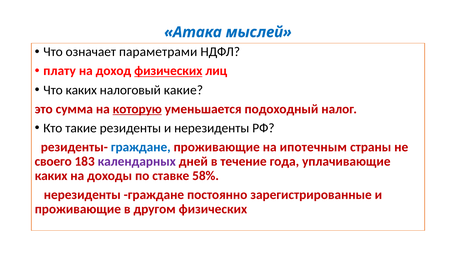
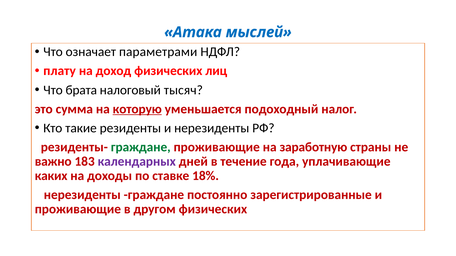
физических at (168, 71) underline: present -> none
Что каких: каких -> брата
какие: какие -> тысяч
граждане at (141, 147) colour: blue -> green
ипотечным: ипотечным -> заработную
своего: своего -> важно
58%: 58% -> 18%
